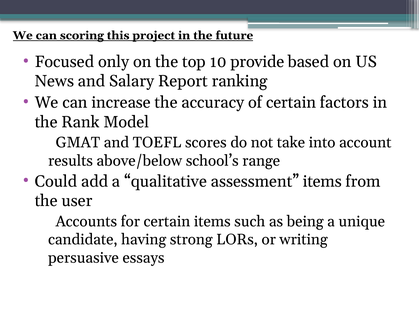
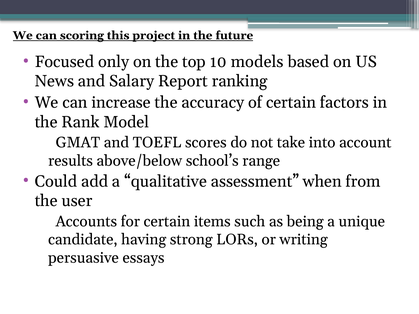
provide: provide -> models
assessment items: items -> when
